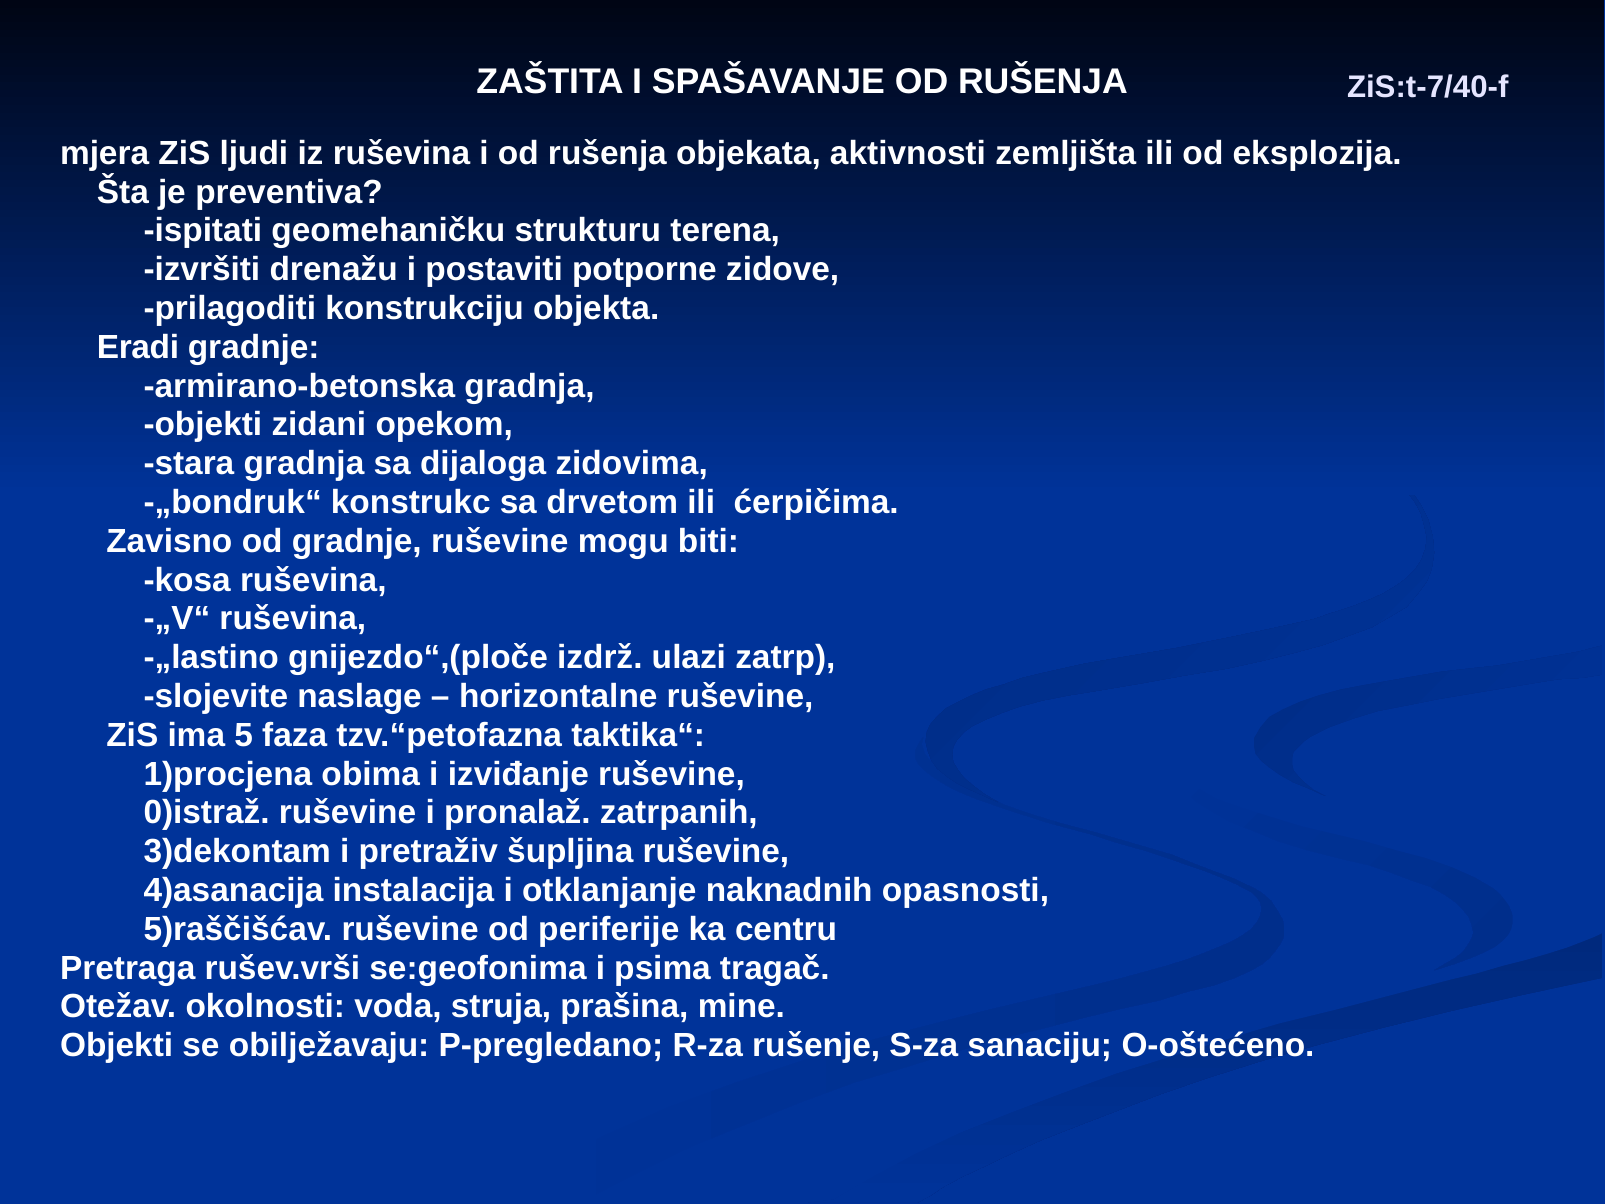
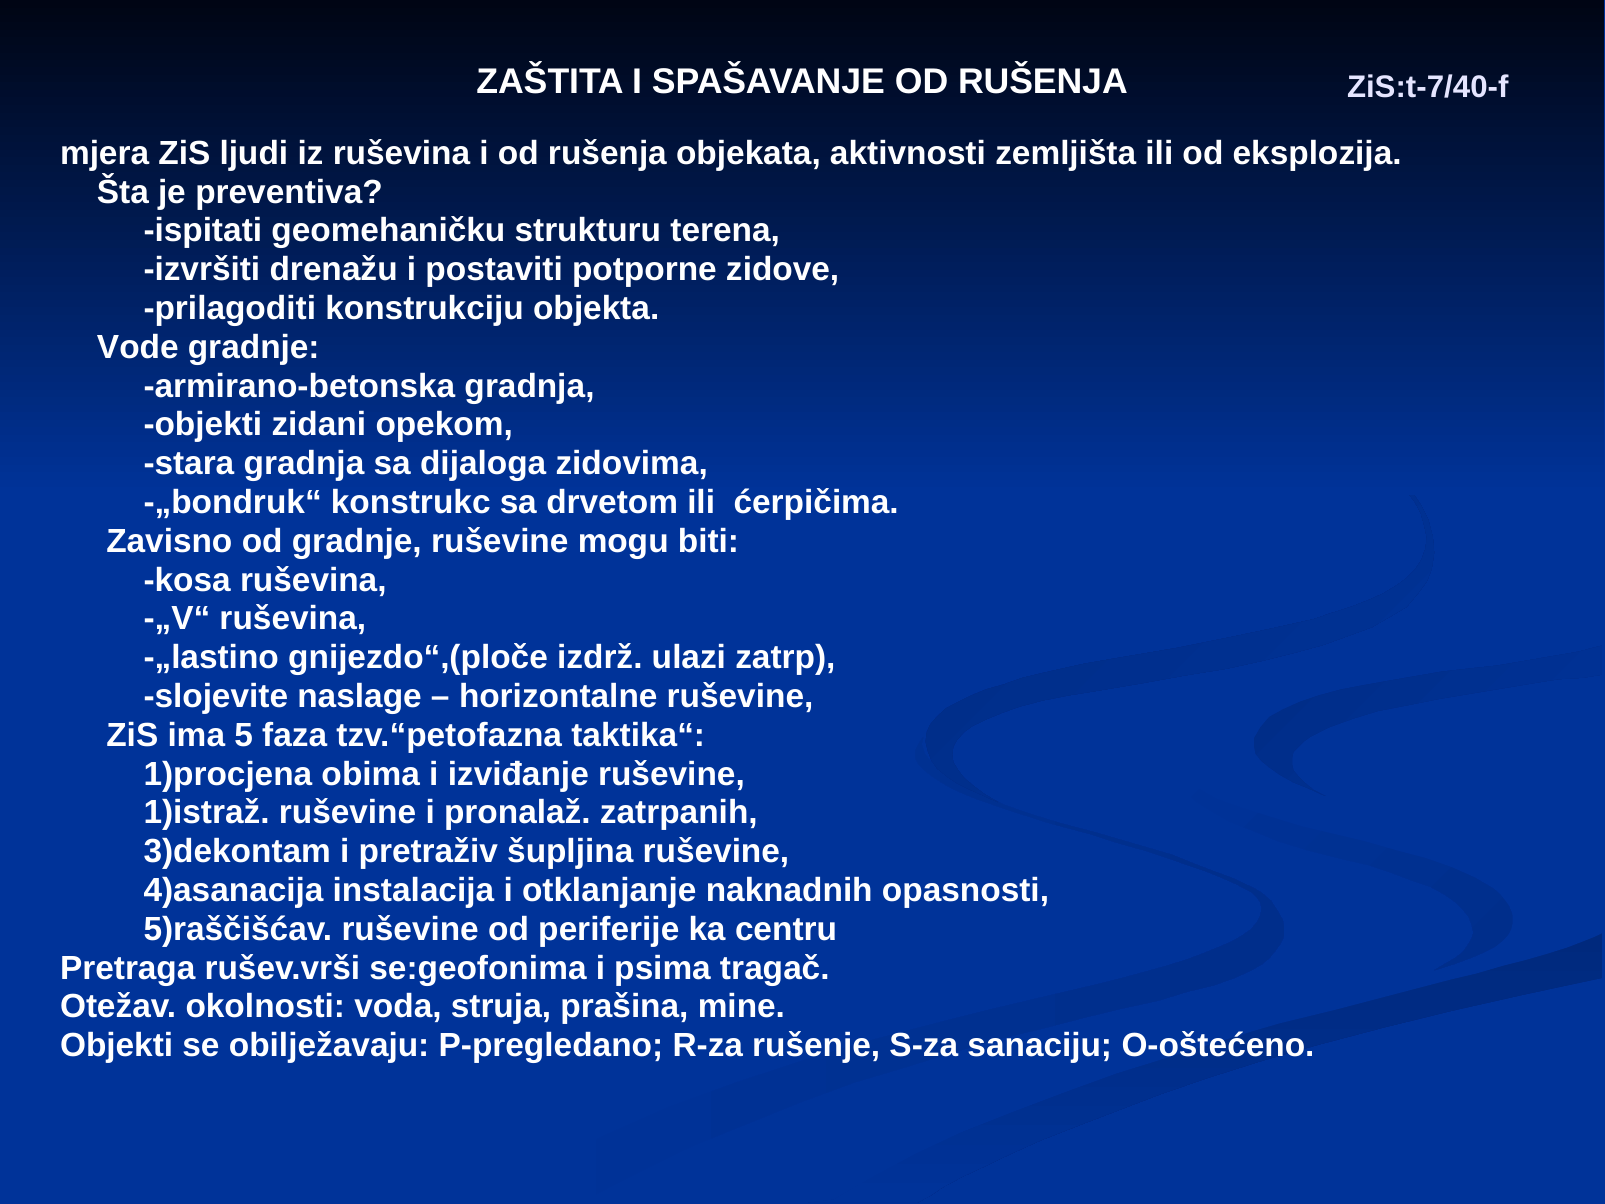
Eradi: Eradi -> Vode
0)istraž: 0)istraž -> 1)istraž
